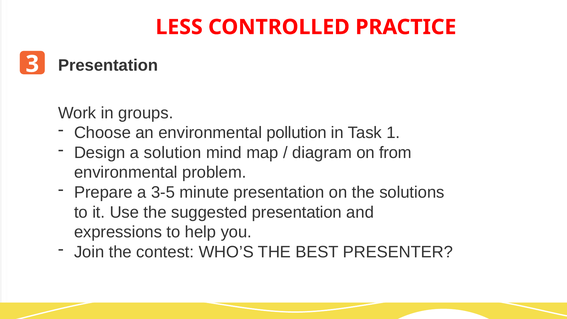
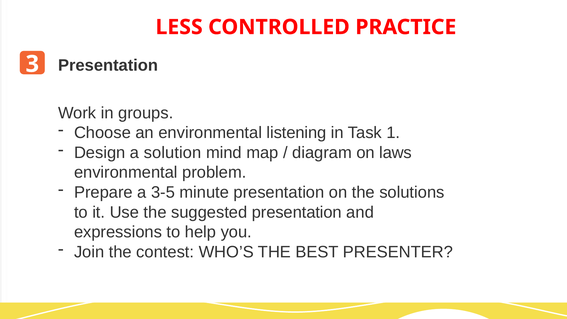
pollution: pollution -> listening
from: from -> laws
